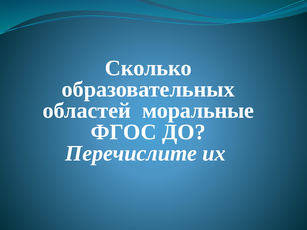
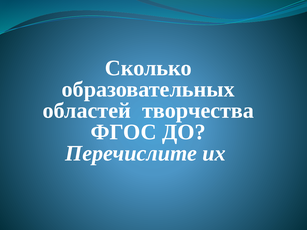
моральные: моральные -> творчества
